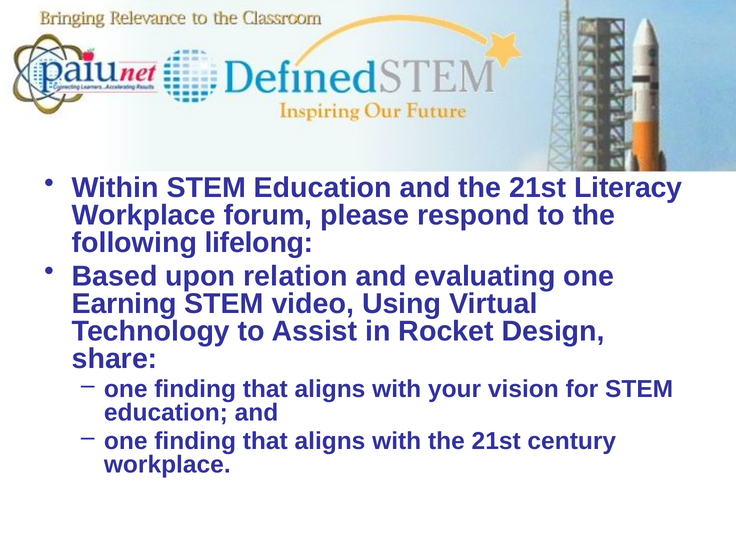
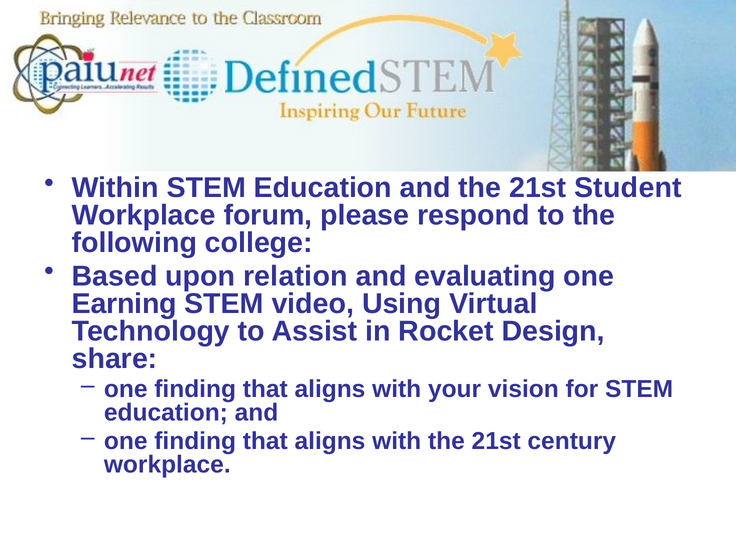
Literacy: Literacy -> Student
lifelong: lifelong -> college
